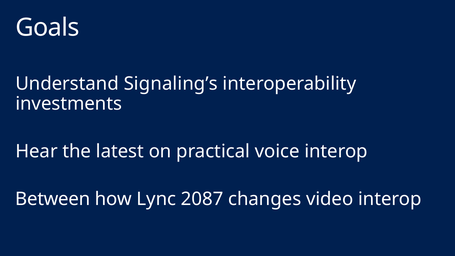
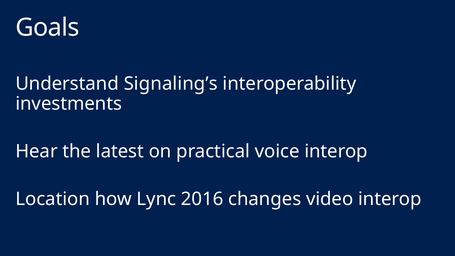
Between: Between -> Location
2087: 2087 -> 2016
